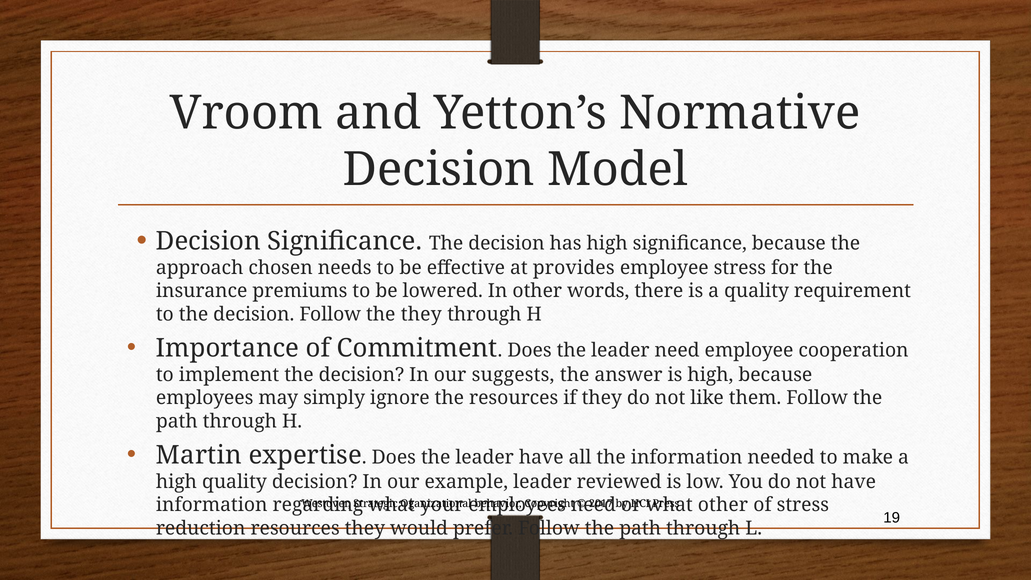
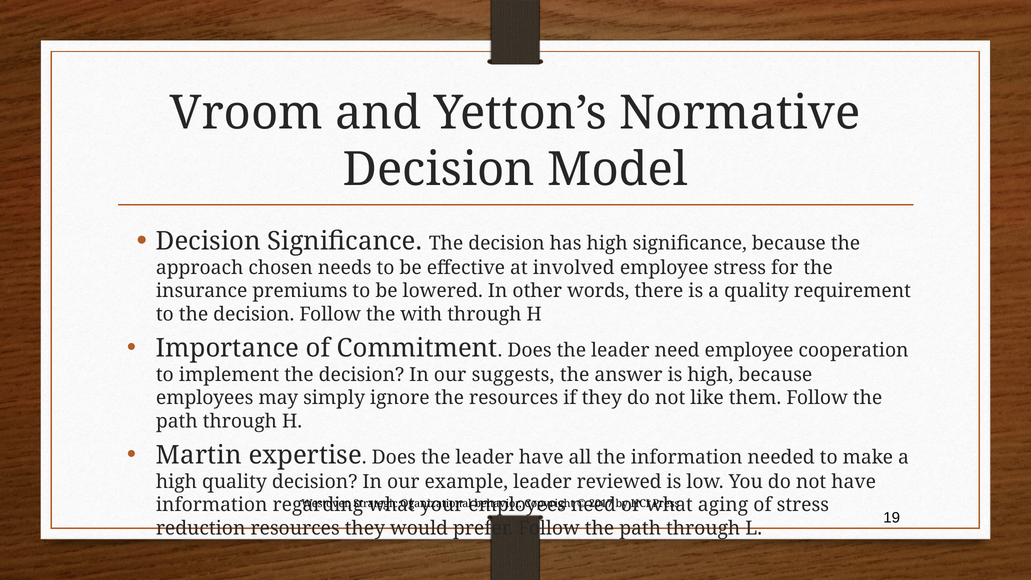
provides: provides -> involved
the they: they -> with
other at (723, 505): other -> aging
